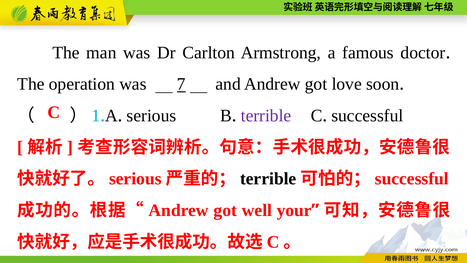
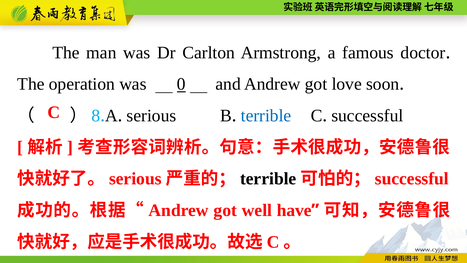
7: 7 -> 0
1: 1 -> 8
terrible at (266, 116) colour: purple -> blue
your: your -> have
